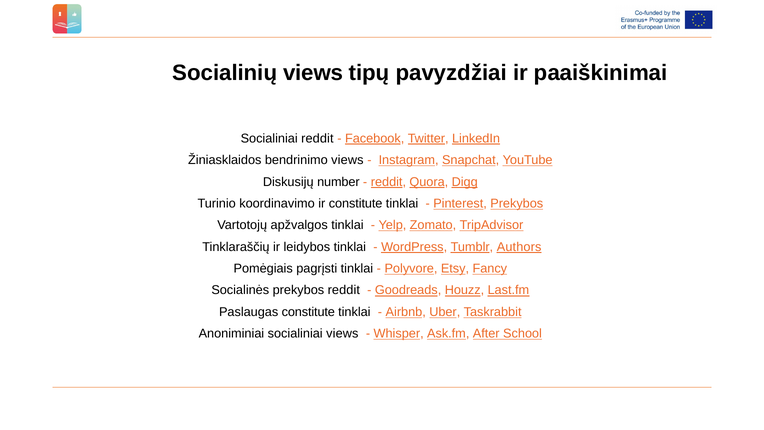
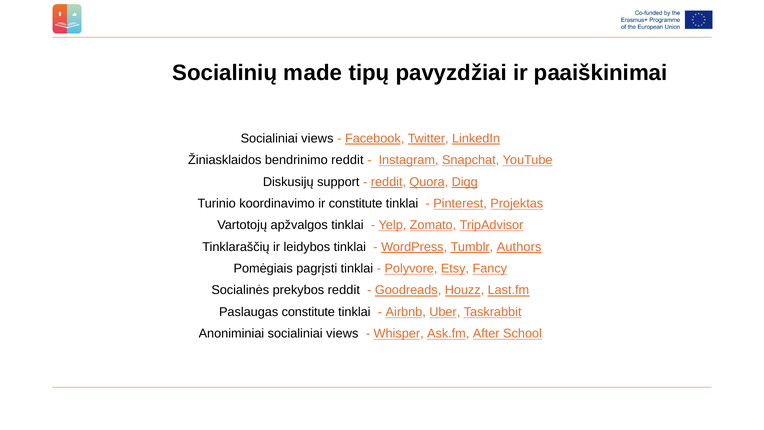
Socialinių views: views -> made
reddit at (317, 138): reddit -> views
bendrinimo views: views -> reddit
number: number -> support
Pinterest Prekybos: Prekybos -> Projektas
